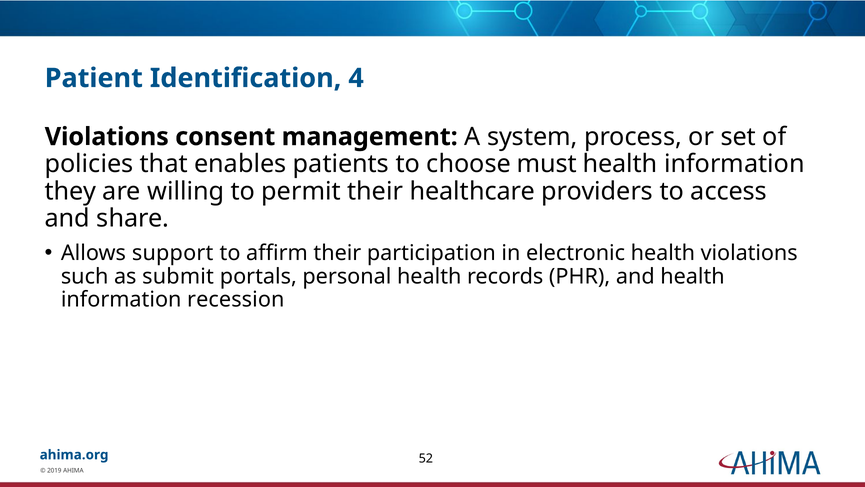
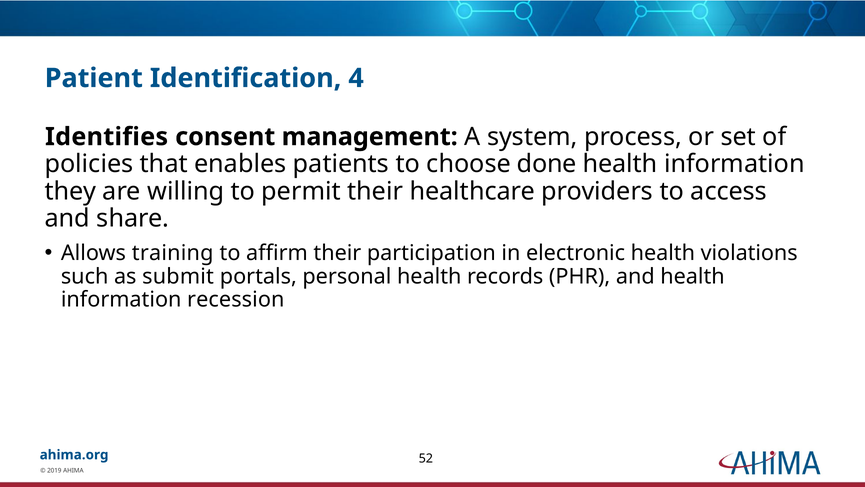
Violations at (107, 137): Violations -> Identifies
must: must -> done
support: support -> training
